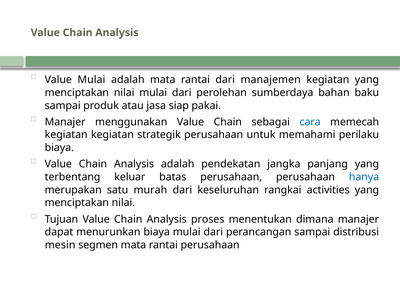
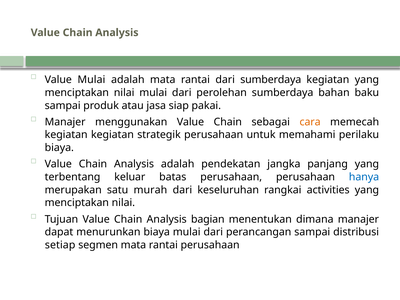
dari manajemen: manajemen -> sumberdaya
cara colour: blue -> orange
proses: proses -> bagian
mesin: mesin -> setiap
